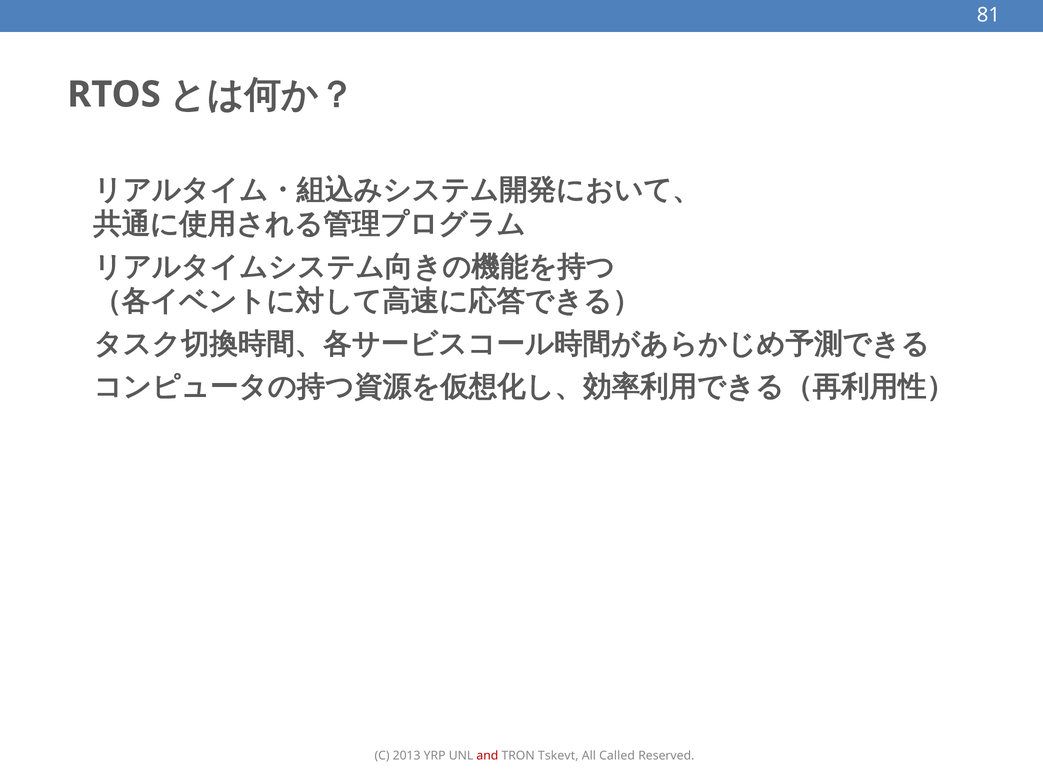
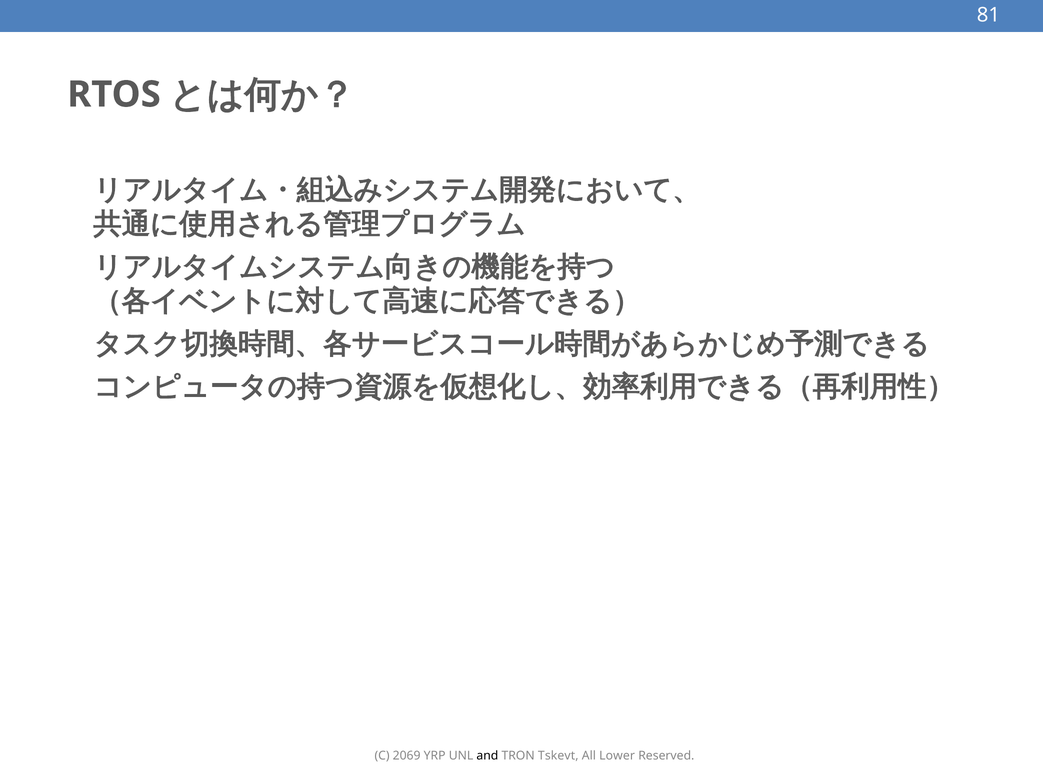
2013: 2013 -> 2069
and colour: red -> black
Called: Called -> Lower
